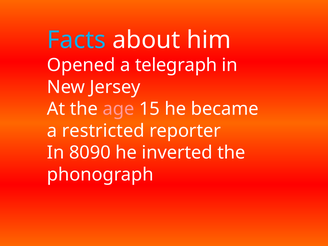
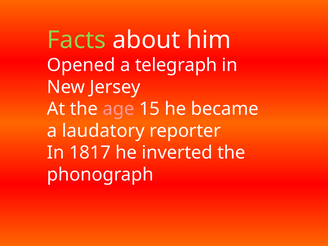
Facts colour: light blue -> light green
restricted: restricted -> laudatory
8090: 8090 -> 1817
